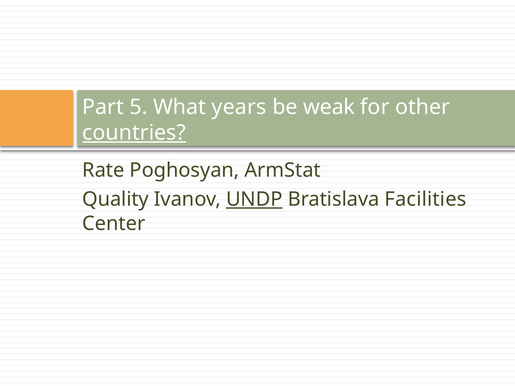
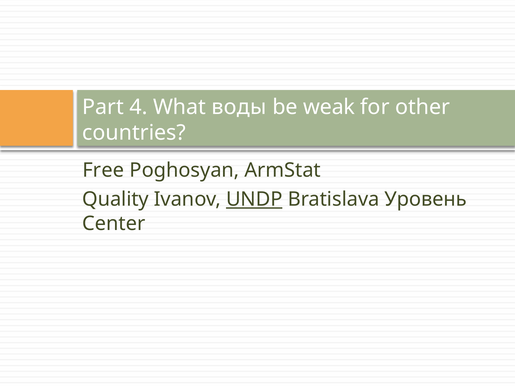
5: 5 -> 4
years: years -> воды
countries underline: present -> none
Rate: Rate -> Free
Facilities: Facilities -> Уровень
